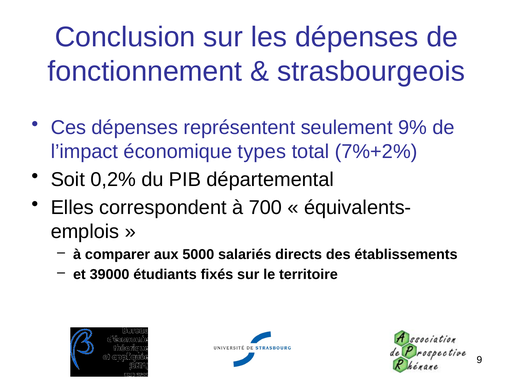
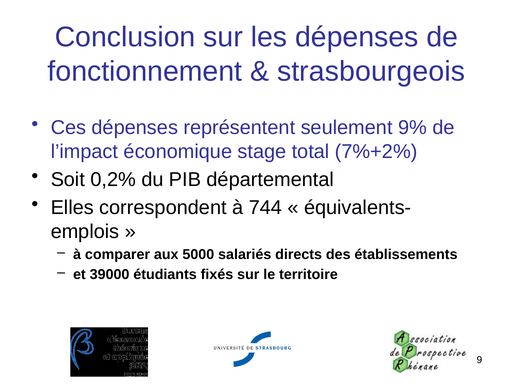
types: types -> stage
700: 700 -> 744
